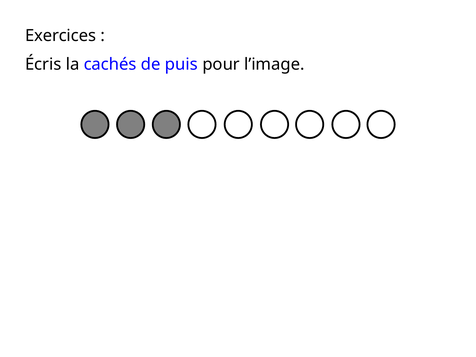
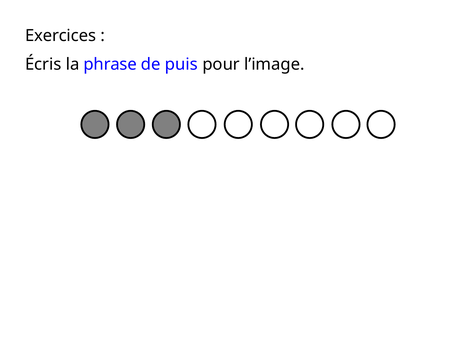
cachés: cachés -> phrase
